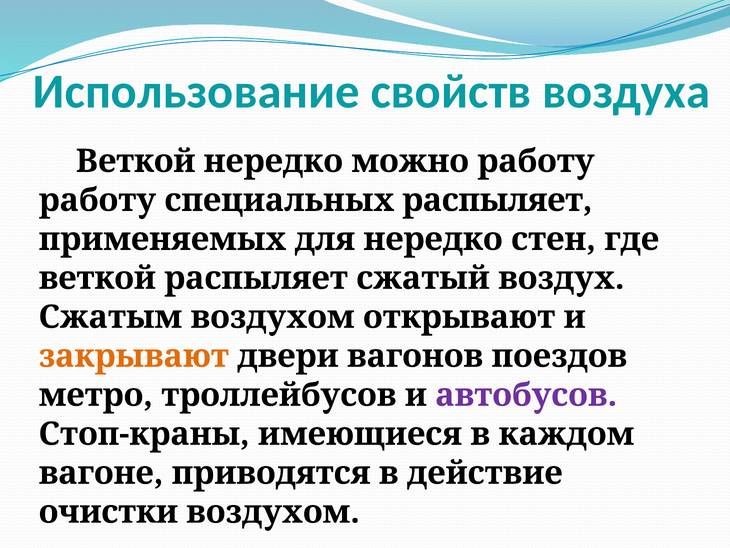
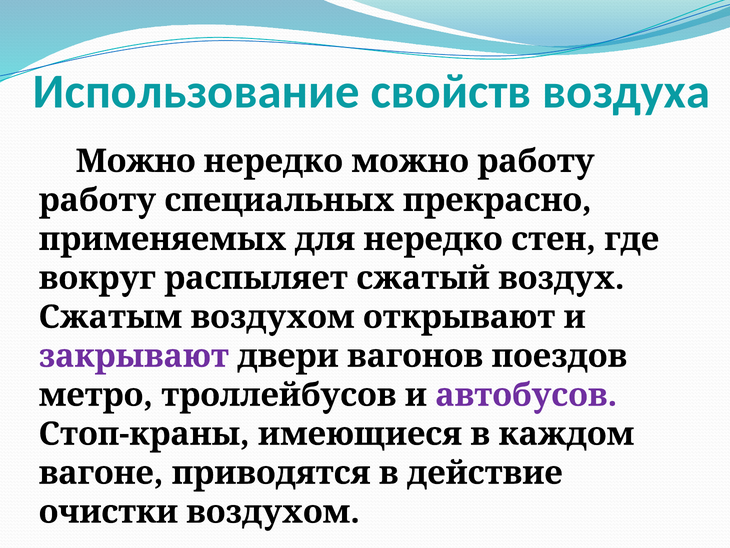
Веткой at (136, 161): Веткой -> Можно
специальных распыляет: распыляет -> прекрасно
веткой at (97, 278): веткой -> вокруг
закрывают colour: orange -> purple
